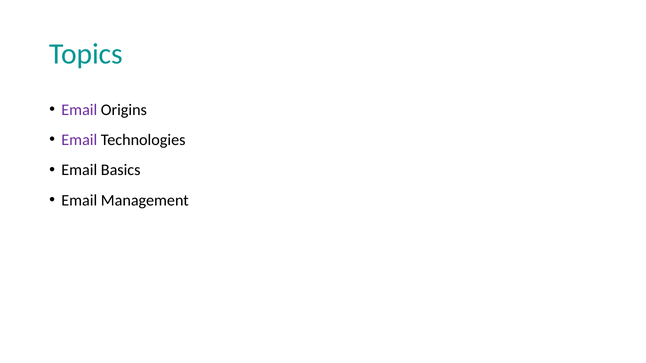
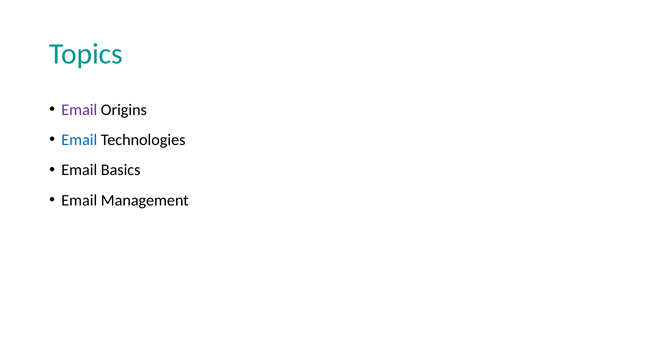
Email at (79, 140) colour: purple -> blue
